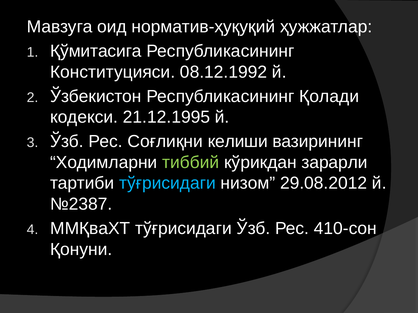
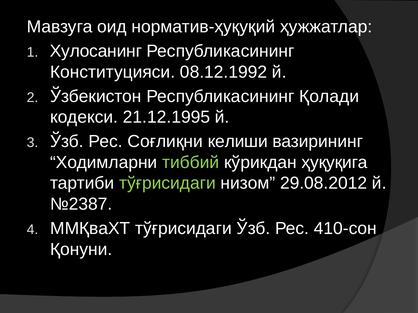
Қўмитасига: Қўмитасига -> Хулосанинг
зарарли: зарарли -> ҳуқуқига
тўғрисидаги at (167, 184) colour: light blue -> light green
